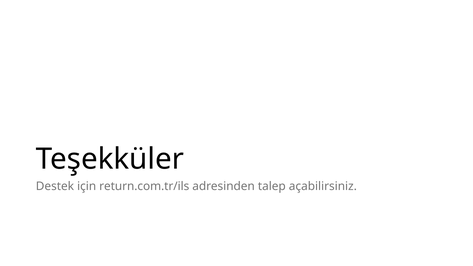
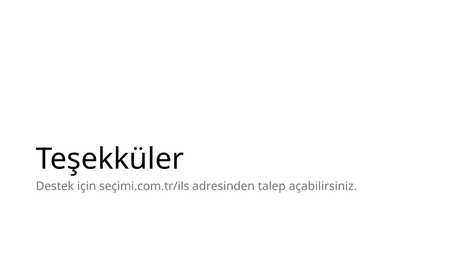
return.com.tr/ils: return.com.tr/ils -> seçimi.com.tr/ils
